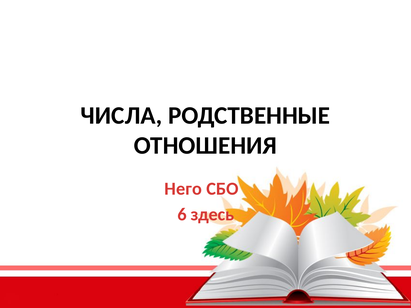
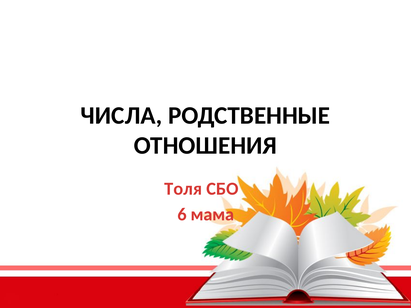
Него: Него -> Толя
здесь: здесь -> мама
